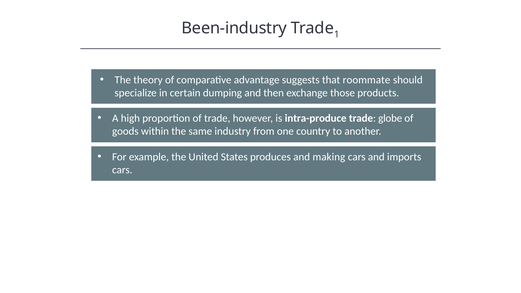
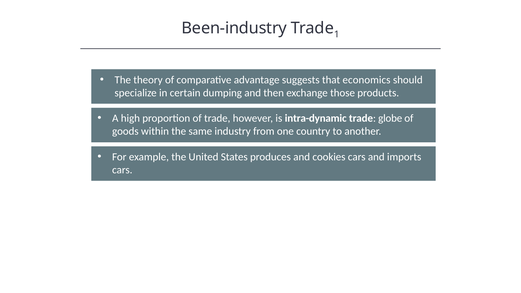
roommate: roommate -> economics
intra-produce: intra-produce -> intra-dynamic
making: making -> cookies
